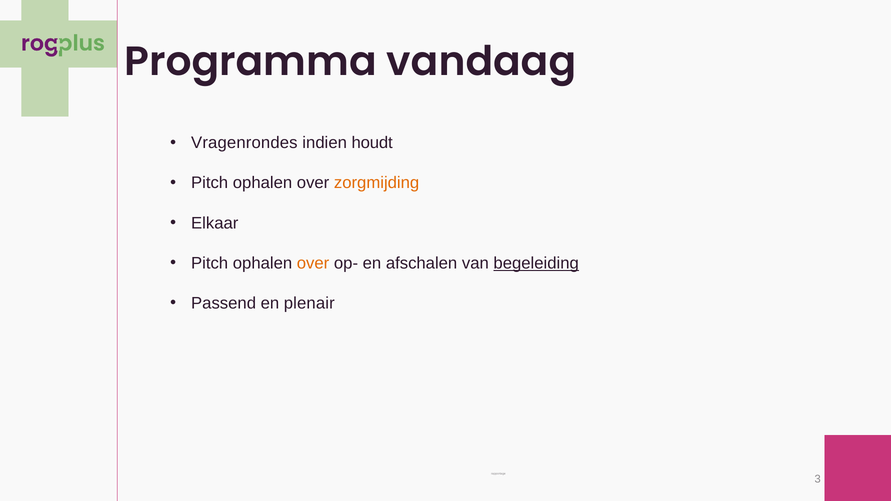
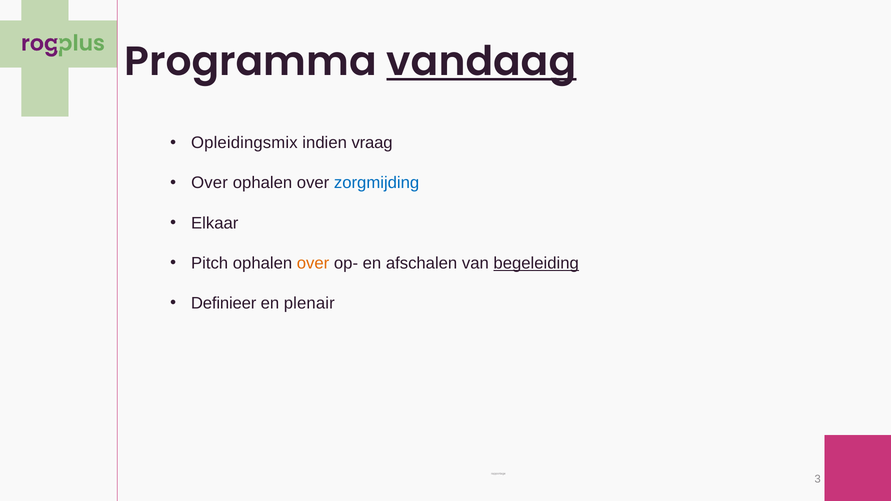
vandaag underline: none -> present
Vragenrondes: Vragenrondes -> Opleidingsmix
houdt: houdt -> vraag
Pitch at (210, 183): Pitch -> Over
zorgmijding colour: orange -> blue
Passend: Passend -> Definieer
